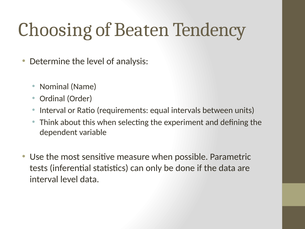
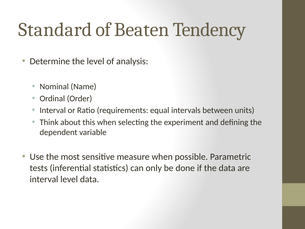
Choosing: Choosing -> Standard
